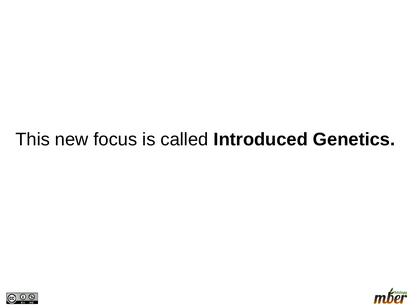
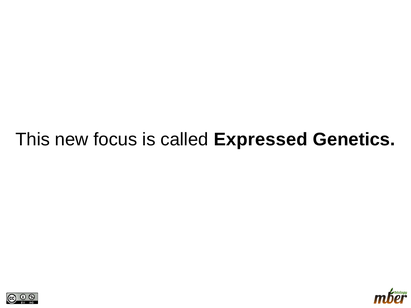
Introduced: Introduced -> Expressed
